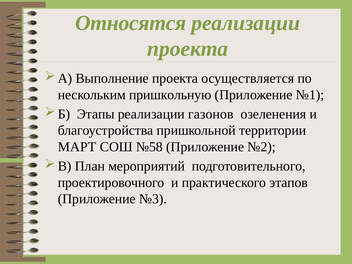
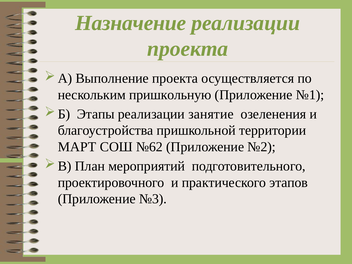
Относятся: Относятся -> Назначение
газонов: газонов -> занятие
№58: №58 -> №62
